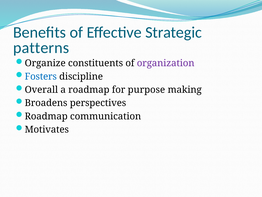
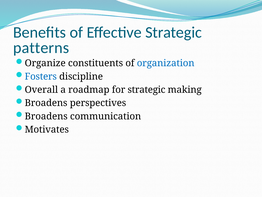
organization colour: purple -> blue
for purpose: purpose -> strategic
Roadmap at (46, 116): Roadmap -> Broadens
